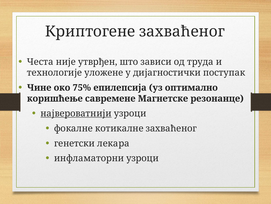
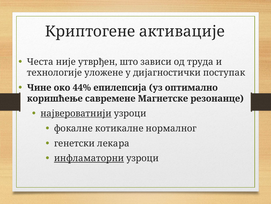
Криптогене захваћеног: захваћеног -> активације
75%: 75% -> 44%
котикалне захваћеног: захваћеног -> нормалног
инфламаторни underline: none -> present
